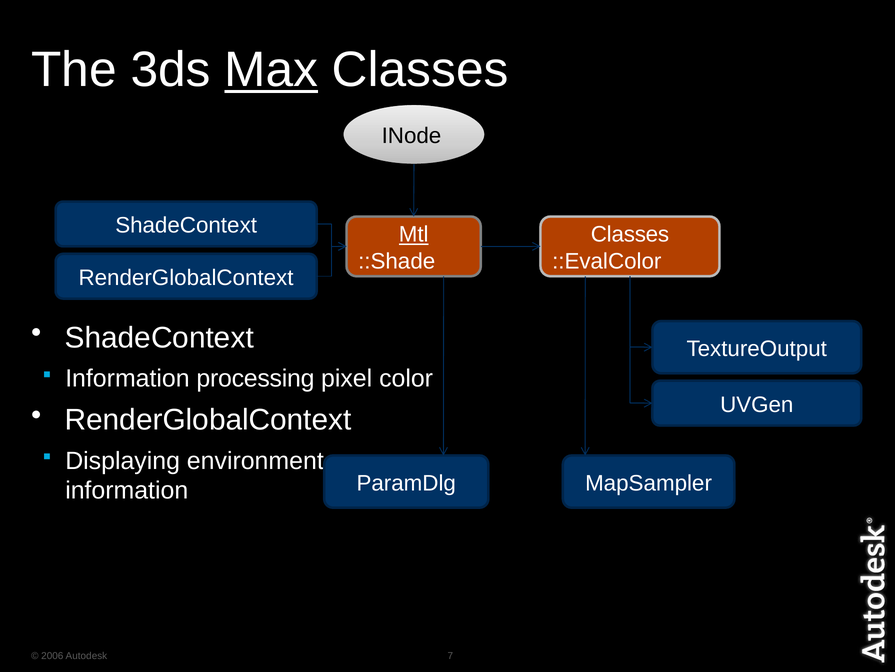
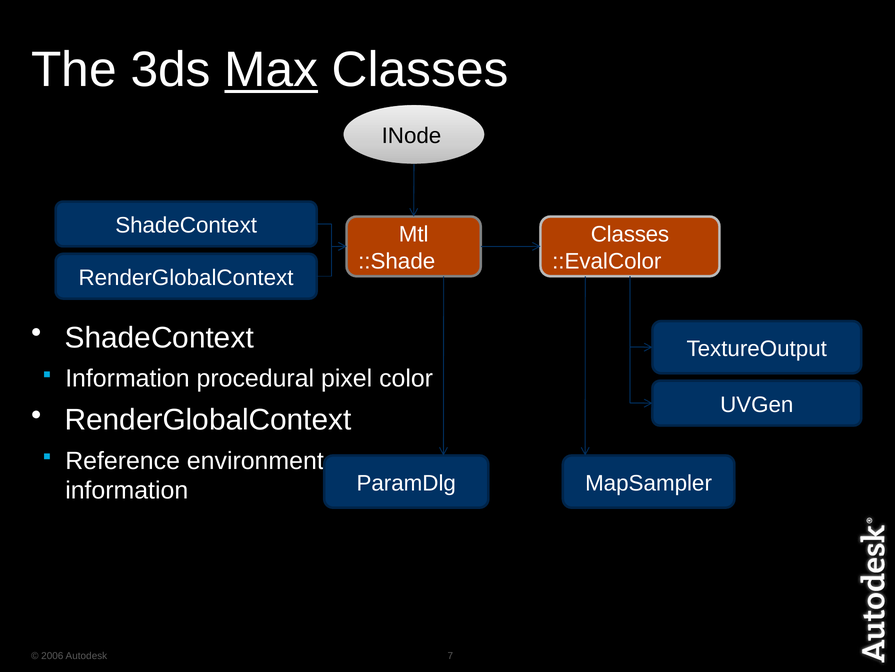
Mtl underline: present -> none
processing: processing -> procedural
Displaying: Displaying -> Reference
